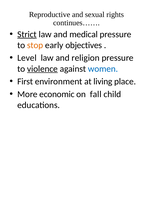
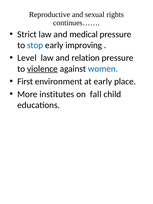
Strict underline: present -> none
stop colour: orange -> blue
objectives: objectives -> improving
religion: religion -> relation
at living: living -> early
economic: economic -> institutes
